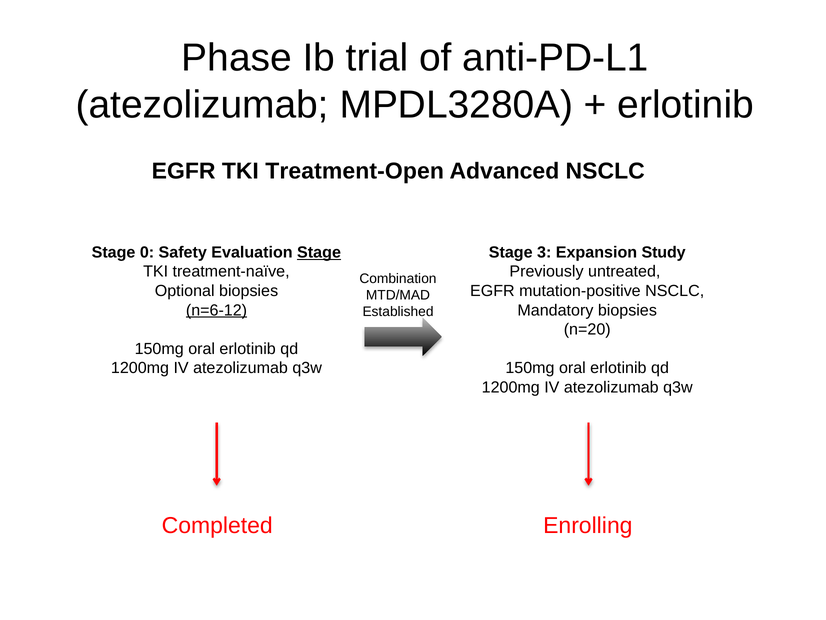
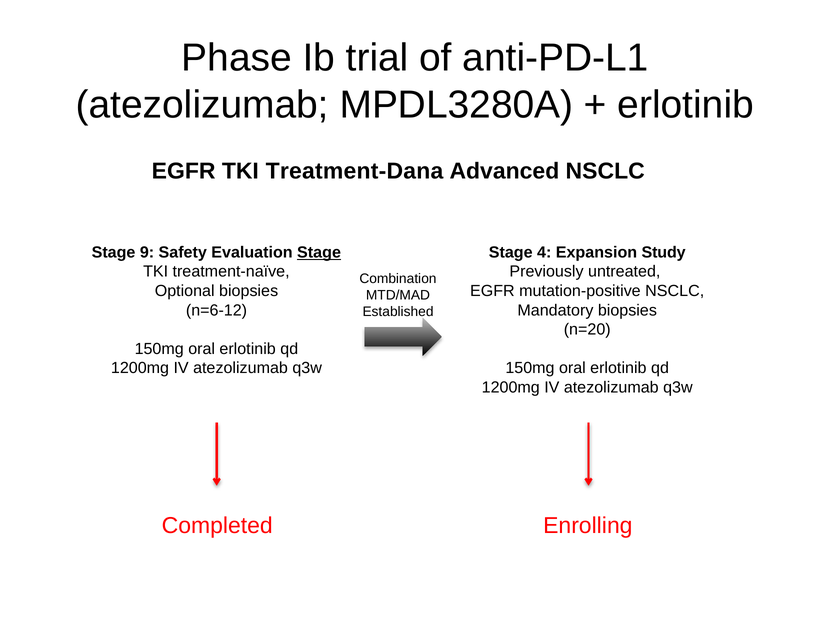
Treatment-Open: Treatment-Open -> Treatment-Dana
3: 3 -> 4
0: 0 -> 9
n=6-12 underline: present -> none
